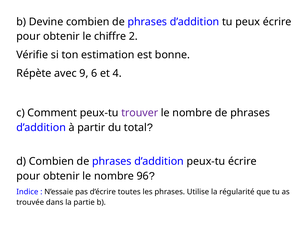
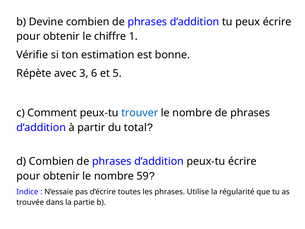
2: 2 -> 1
9: 9 -> 3
4: 4 -> 5
trouver colour: purple -> blue
96: 96 -> 59
